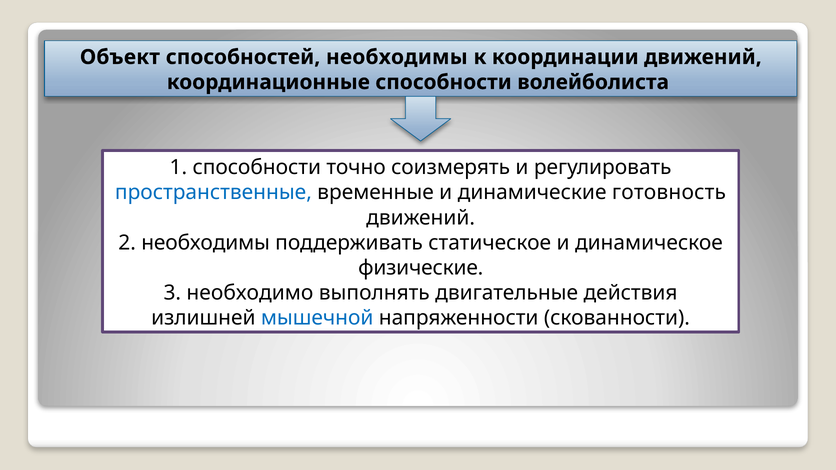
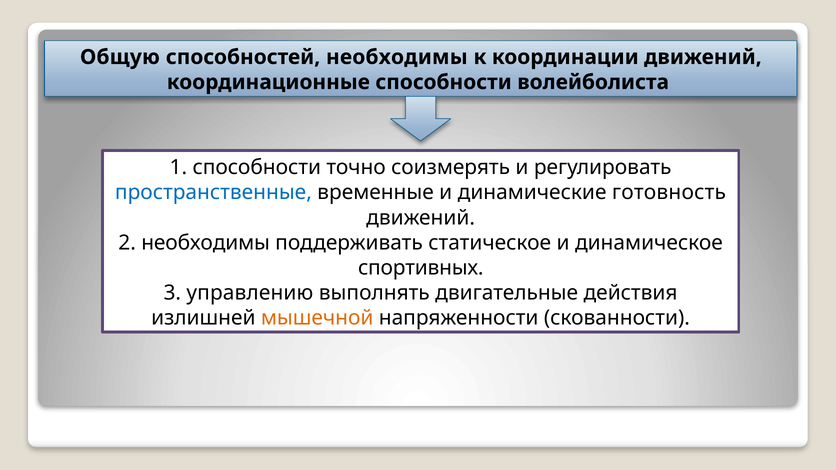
Объект: Объект -> Общую
физические: физические -> спортивных
необходимо: необходимо -> управлению
мышечной colour: blue -> orange
